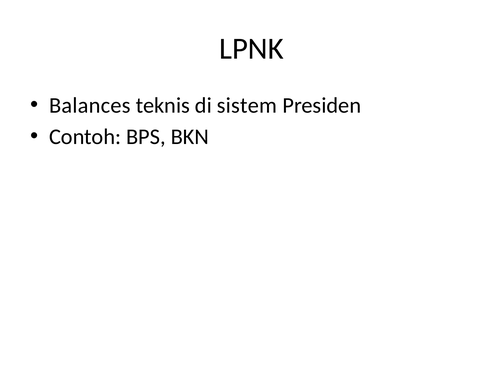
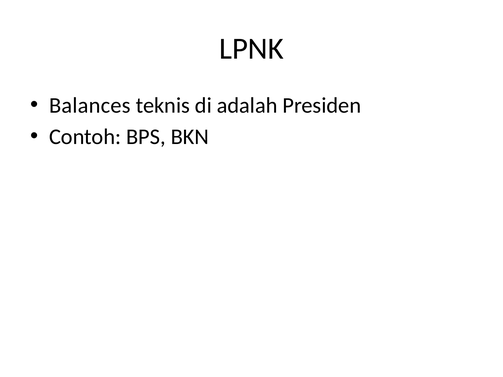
sistem: sistem -> adalah
